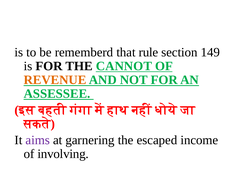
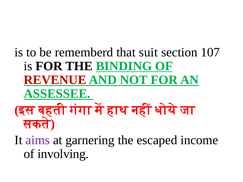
rule: rule -> suit
149: 149 -> 107
CANNOT: CANNOT -> BINDING
REVENUE colour: orange -> red
